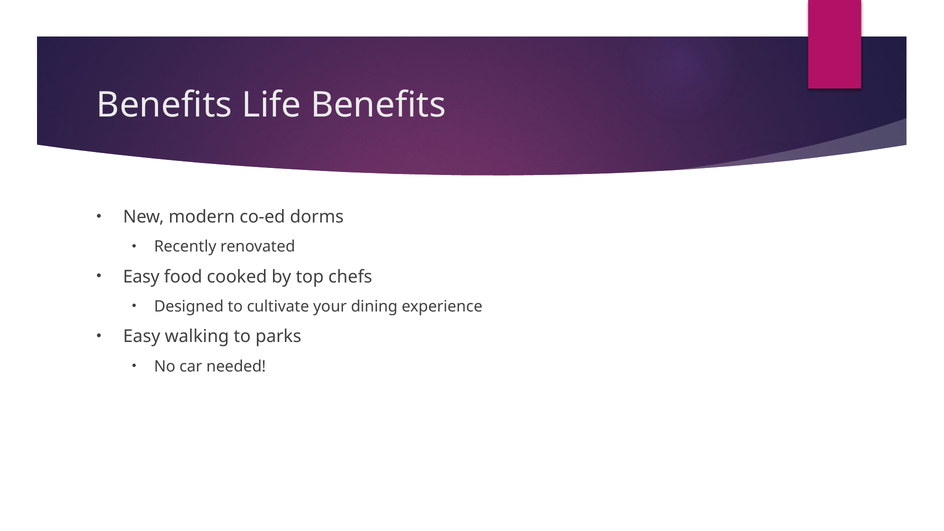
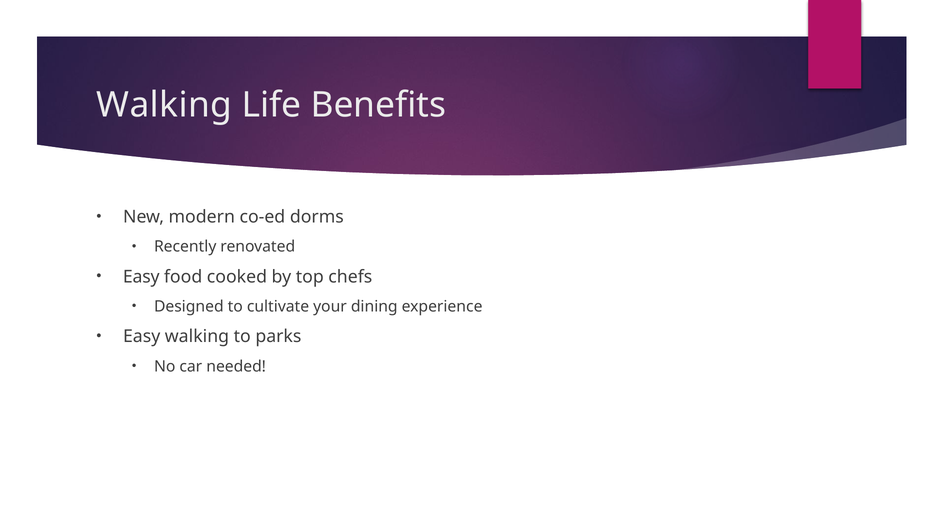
Benefits at (164, 105): Benefits -> Walking
